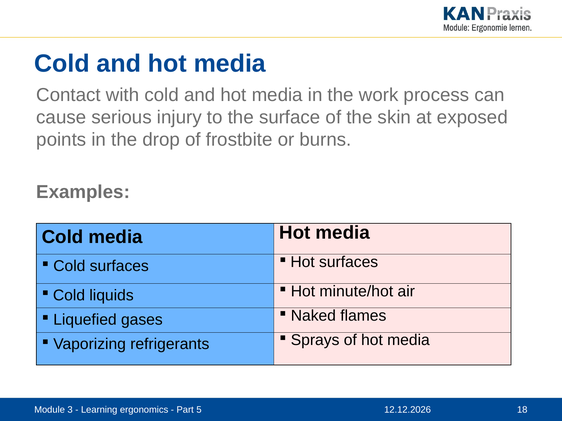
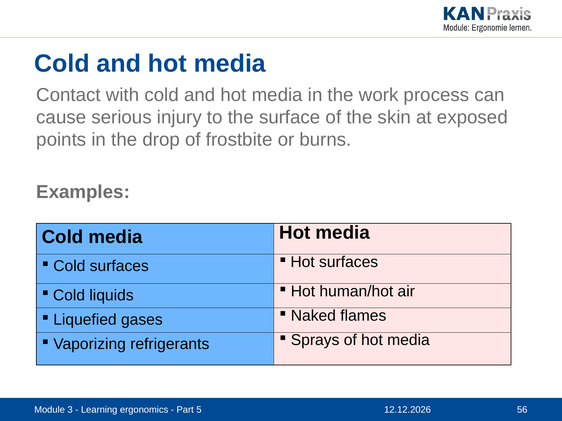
minute/hot: minute/hot -> human/hot
18: 18 -> 56
